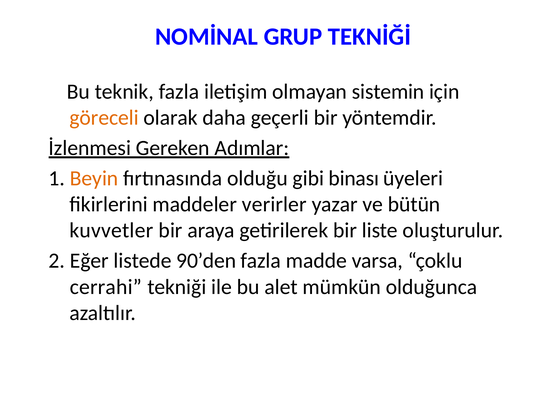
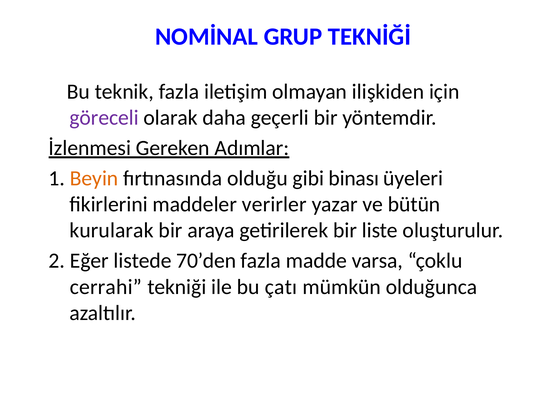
sistemin: sistemin -> ilişkiden
göreceli colour: orange -> purple
kuvvetler: kuvvetler -> kurularak
90’den: 90’den -> 70’den
alet: alet -> çatı
